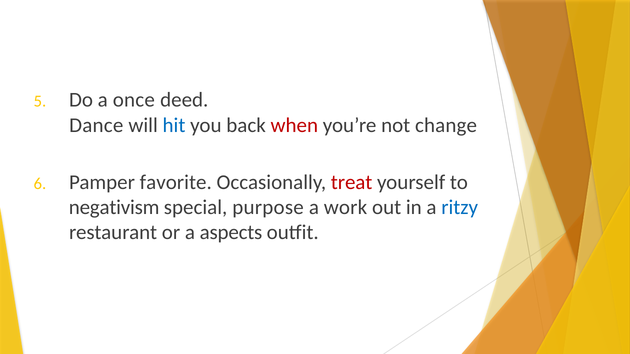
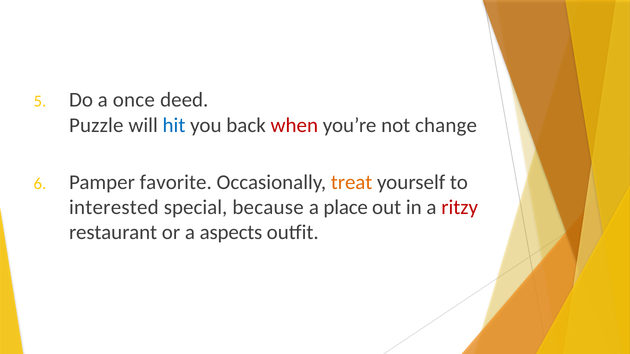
Dance: Dance -> Puzzle
treat colour: red -> orange
negativism: negativism -> interested
purpose: purpose -> because
work: work -> place
ritzy colour: blue -> red
